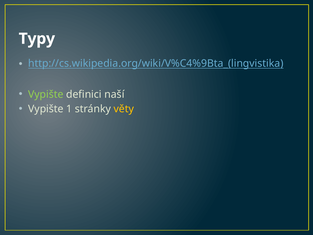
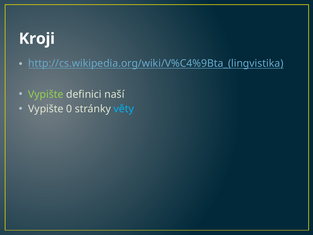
Typy: Typy -> Kroji
1: 1 -> 0
věty colour: yellow -> light blue
